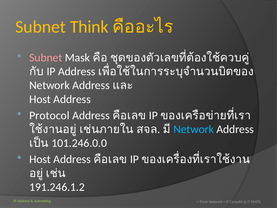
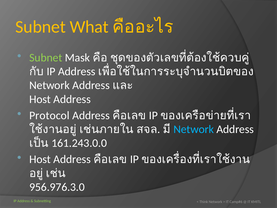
Subnet Think: Think -> What
Subnet at (46, 58) colour: pink -> light green
101.246.0.0: 101.246.0.0 -> 161.243.0.0
191.246.1.2: 191.246.1.2 -> 956.976.3.0
